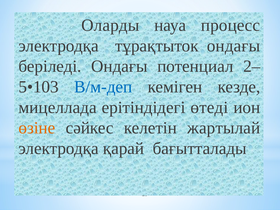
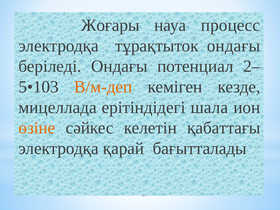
Оларды: Оларды -> Жоғары
В/м-деп colour: blue -> orange
өтеді: өтеді -> шала
жартылай: жартылай -> қабаттағы
